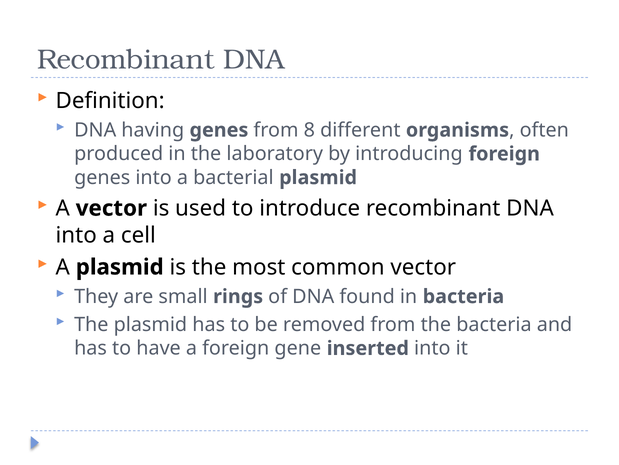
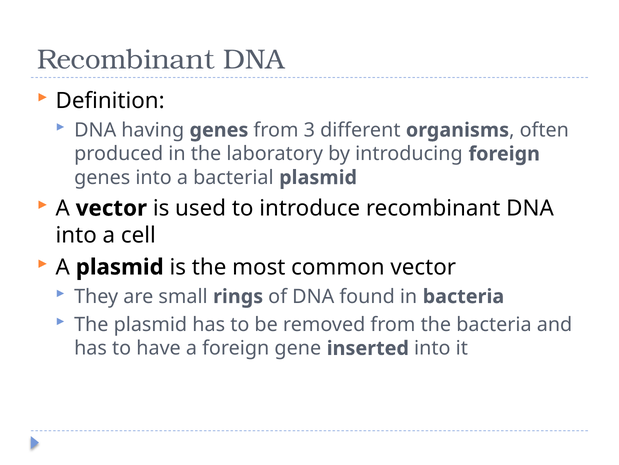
8: 8 -> 3
